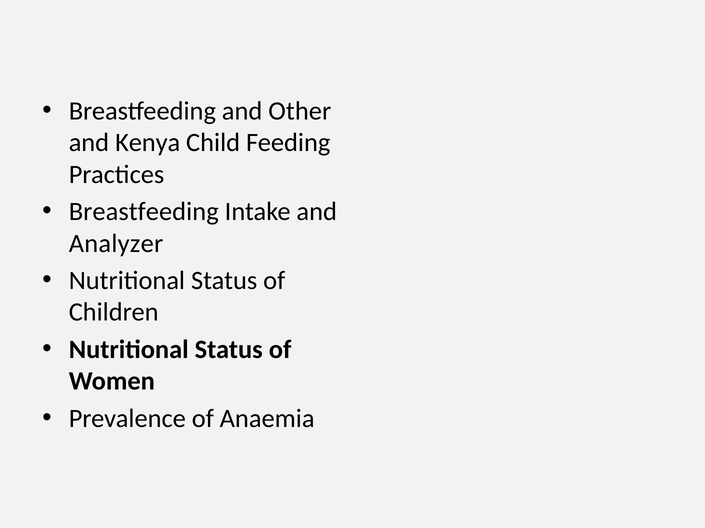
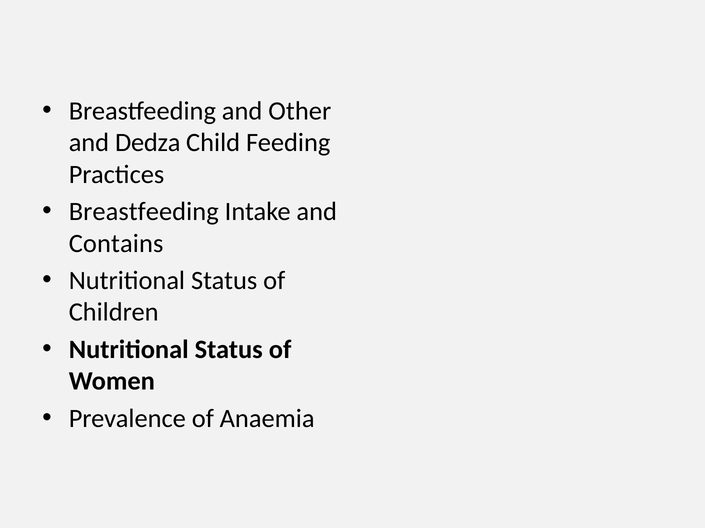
Kenya: Kenya -> Dedza
Analyzer: Analyzer -> Contains
